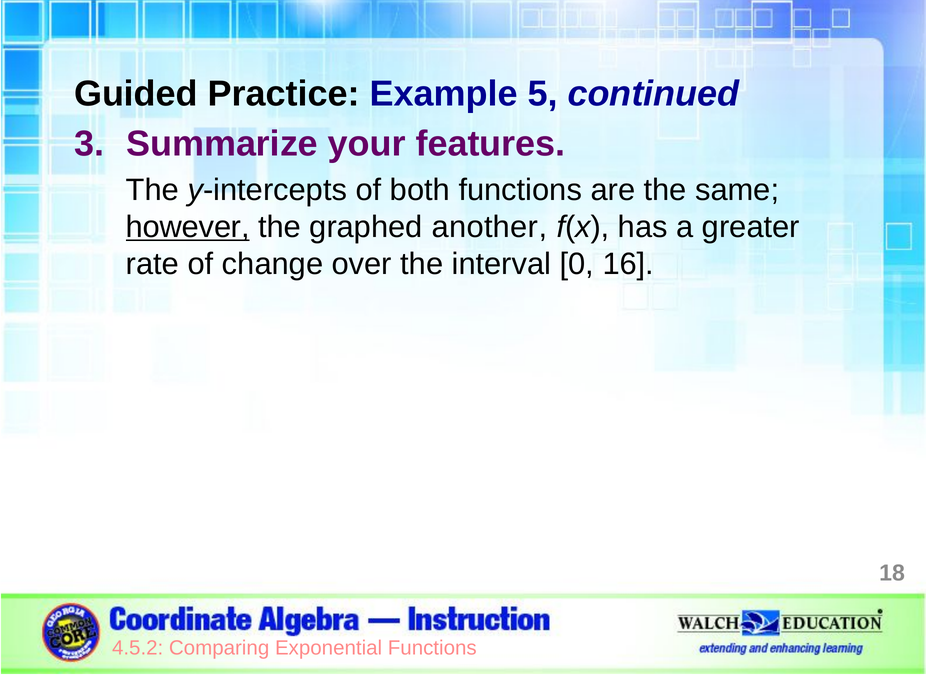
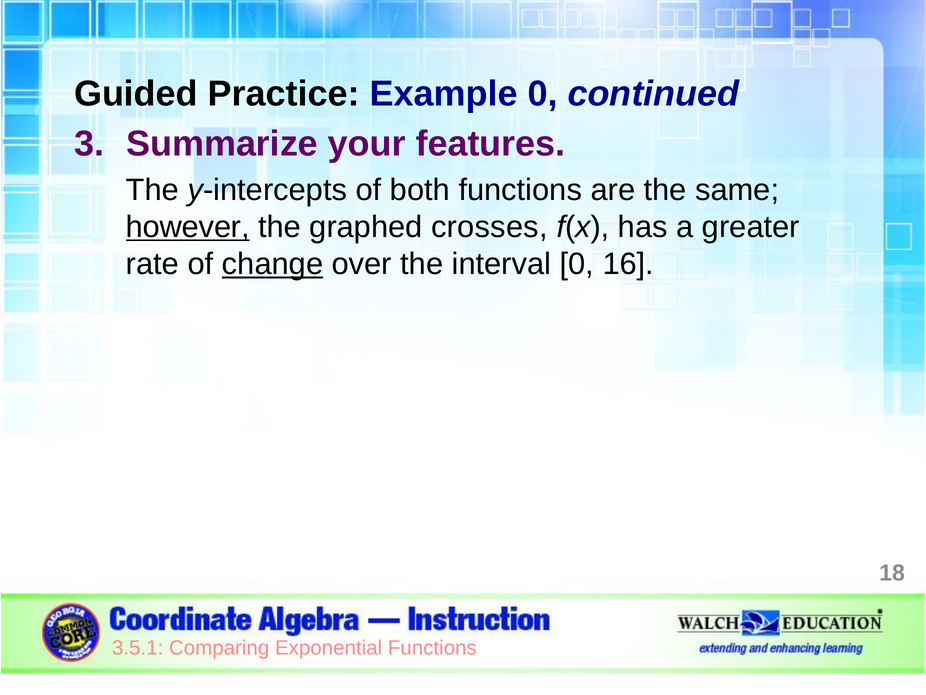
Example 5: 5 -> 0
another: another -> crosses
change underline: none -> present
4.5.2: 4.5.2 -> 3.5.1
